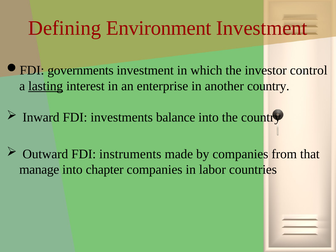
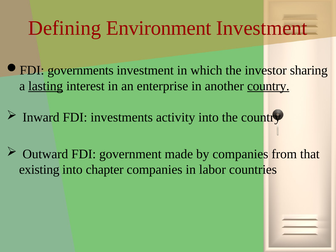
control: control -> sharing
country at (268, 86) underline: none -> present
balance: balance -> activity
instruments: instruments -> government
manage: manage -> existing
